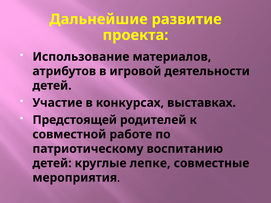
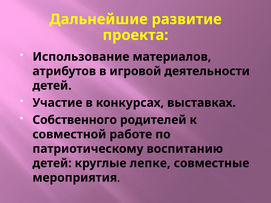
Предстоящей: Предстоящей -> Собственного
